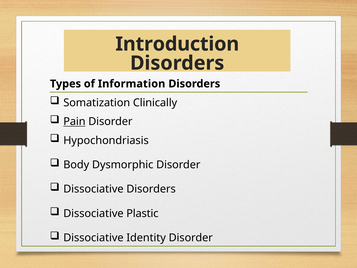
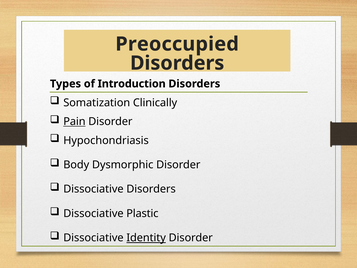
Introduction: Introduction -> Preoccupied
Information: Information -> Introduction
Identity underline: none -> present
